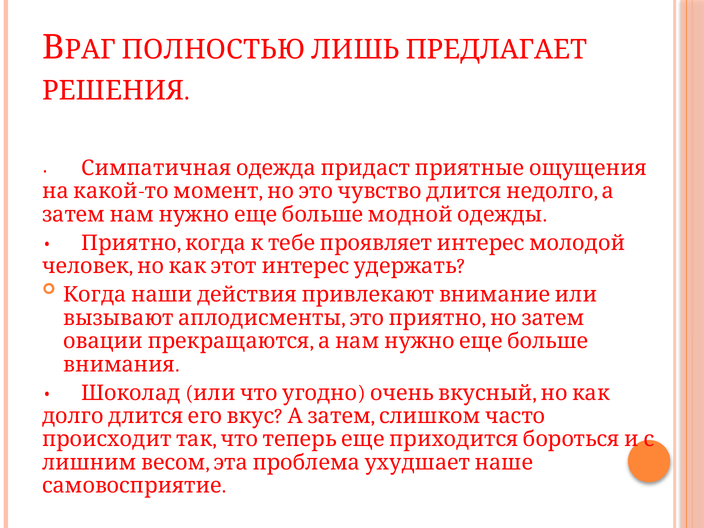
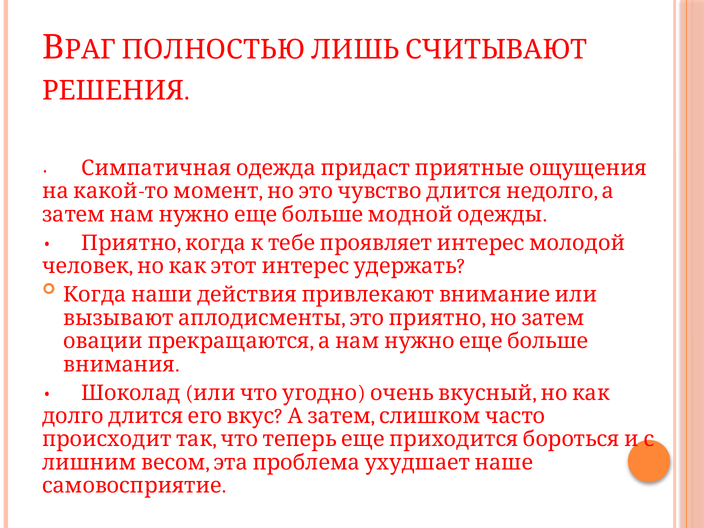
ПРЕДЛАГАЕТ: ПРЕДЛАГАЕТ -> СЧИТЫВАЮТ
